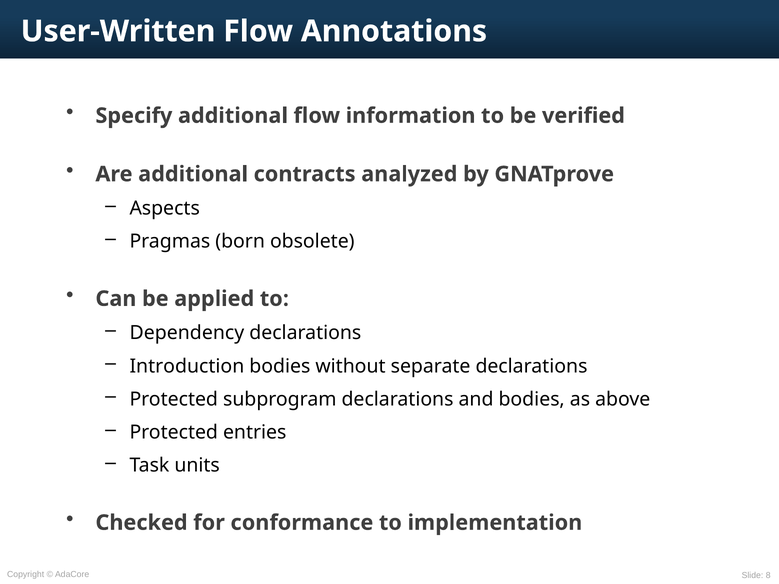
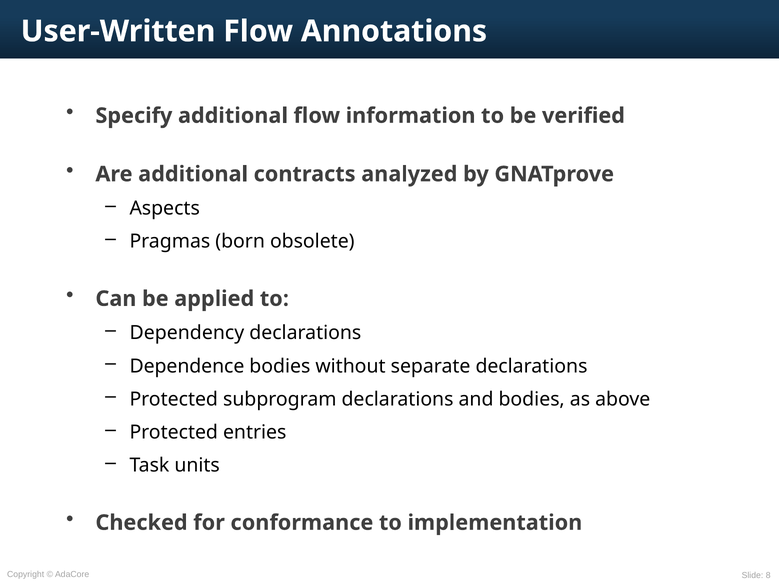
Introduction: Introduction -> Dependence
